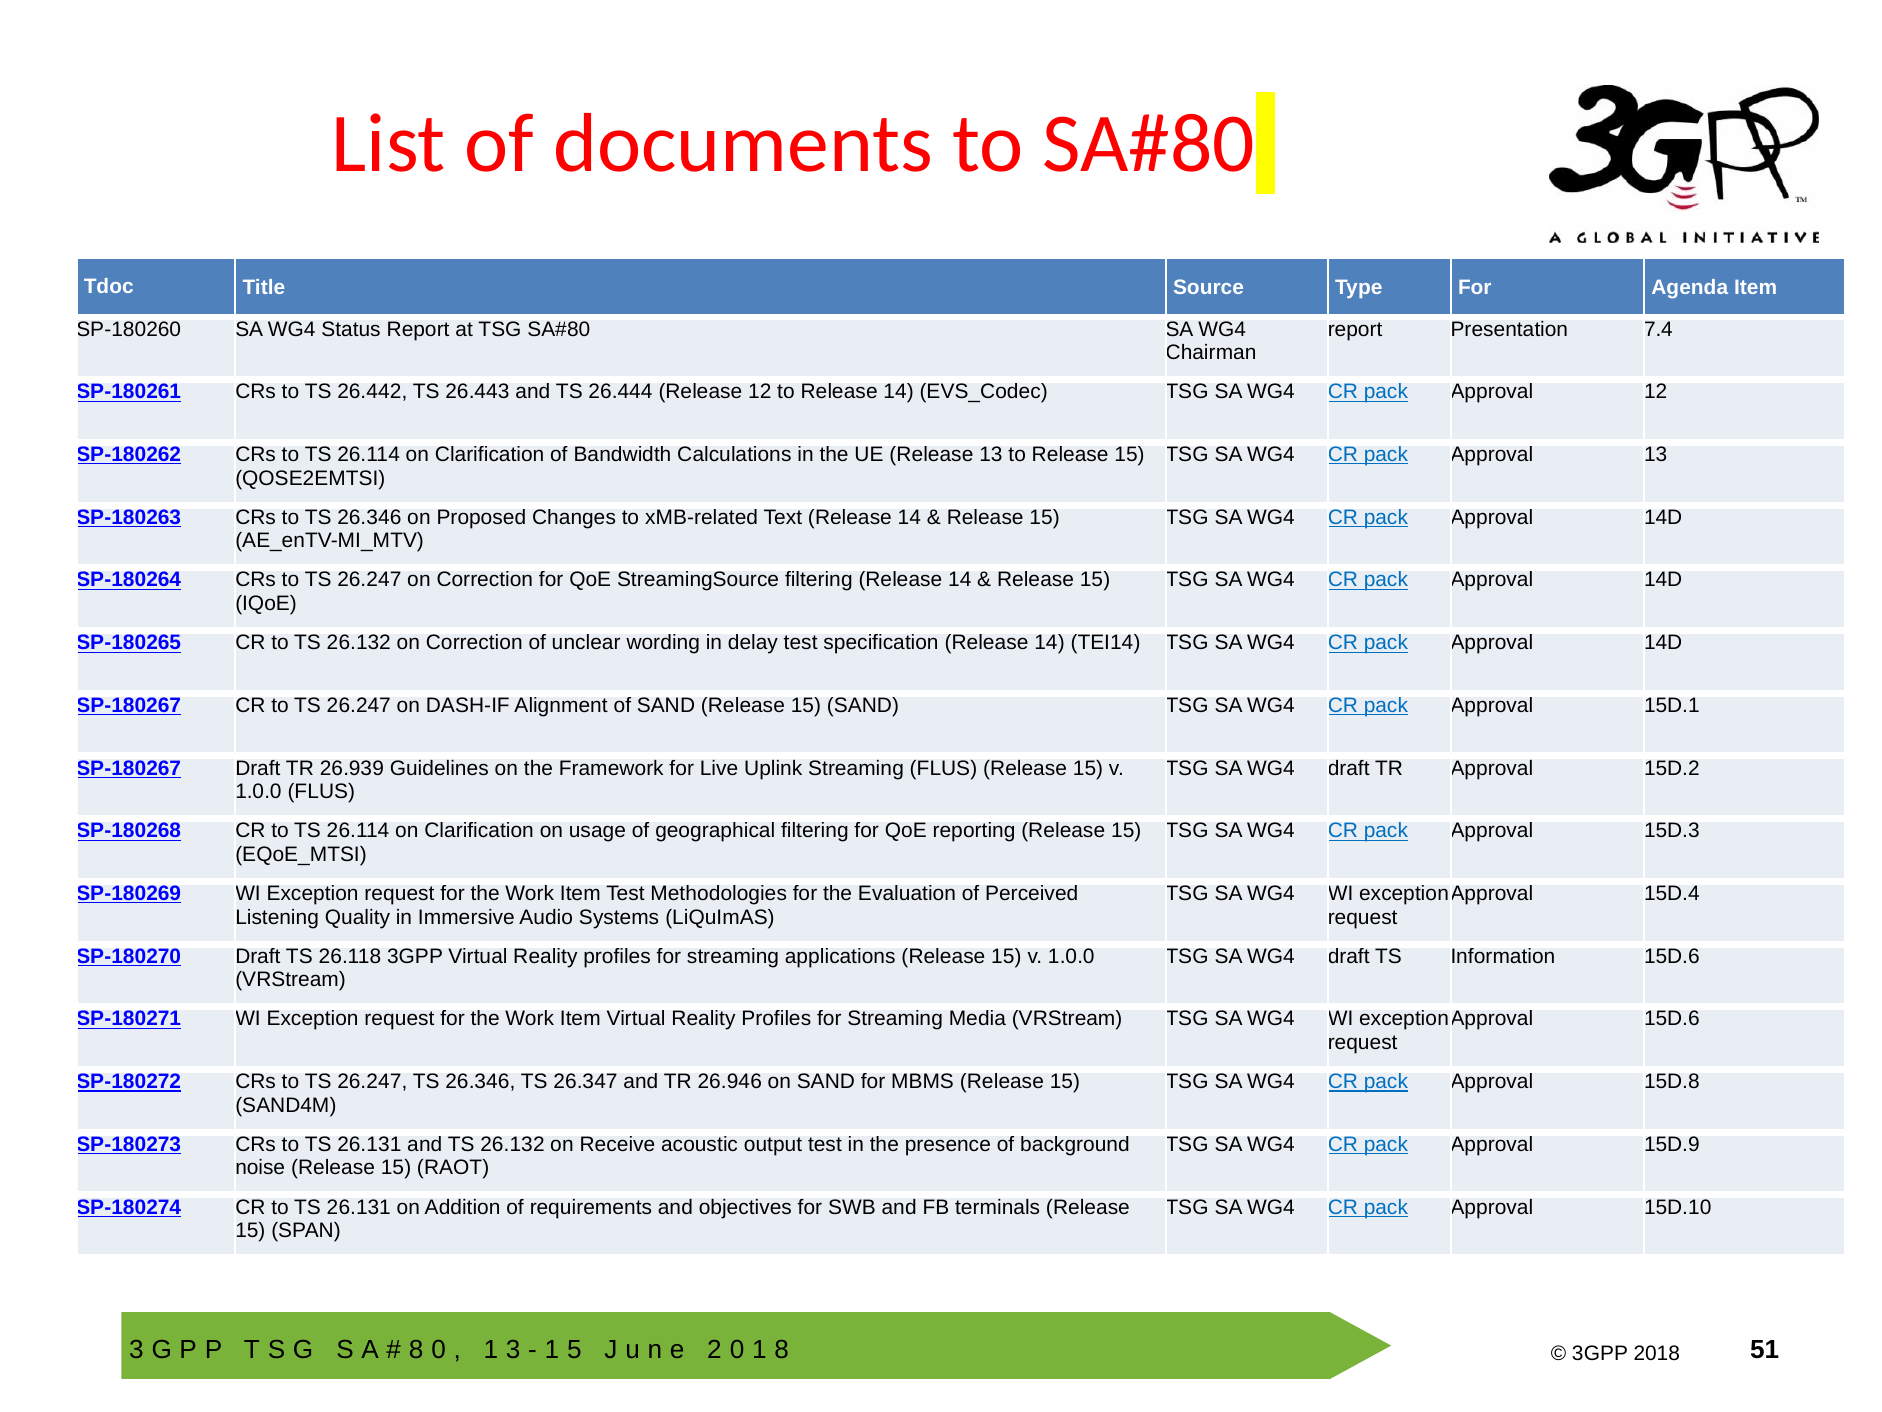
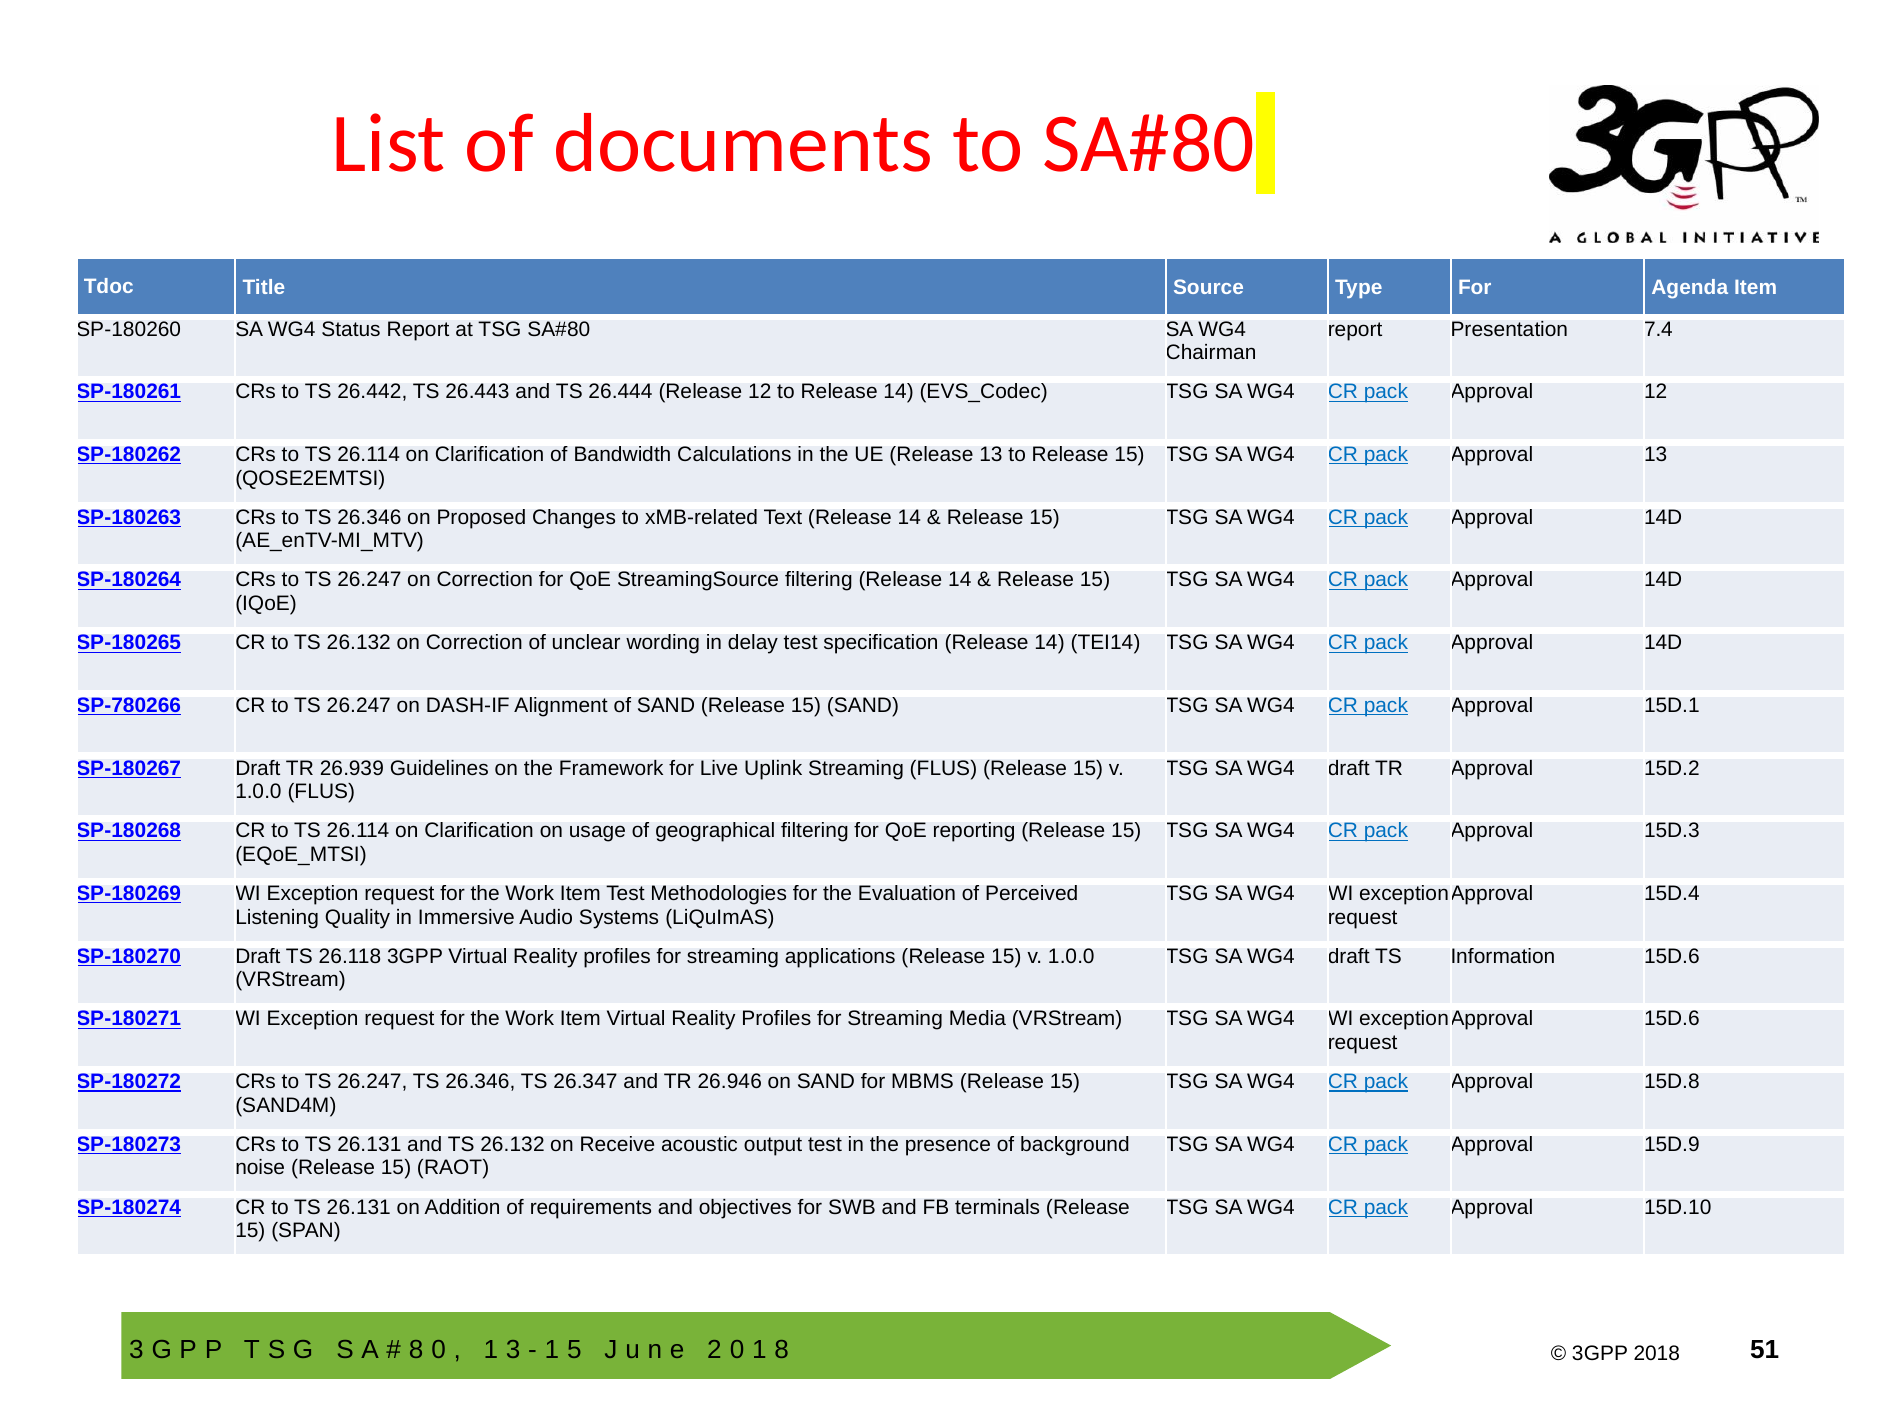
SP-180267 at (129, 705): SP-180267 -> SP-780266
